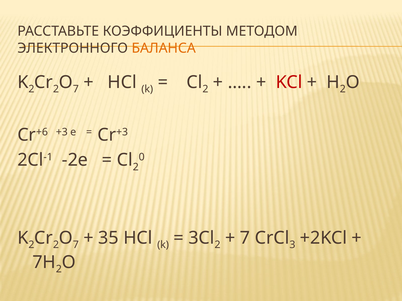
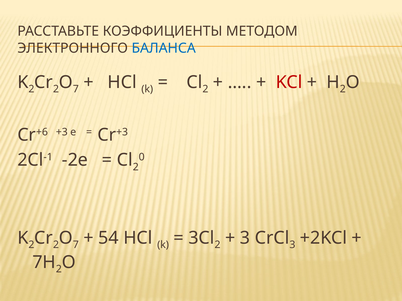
БАЛАНСА colour: orange -> blue
35: 35 -> 54
7 at (245, 238): 7 -> 3
